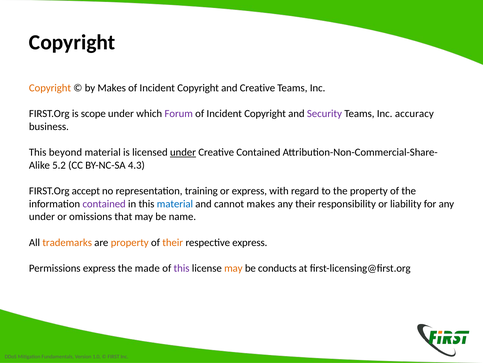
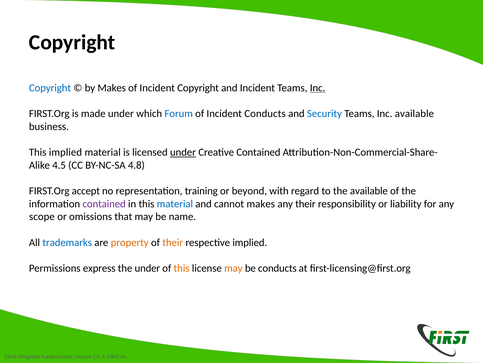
Copyright at (50, 88) colour: orange -> blue
and Creative: Creative -> Incident
Inc at (318, 88) underline: none -> present
scope: scope -> made
Forum colour: purple -> blue
Copyright at (265, 113): Copyright -> Conducts
Security colour: purple -> blue
Inc accuracy: accuracy -> available
This beyond: beyond -> implied
5.2: 5.2 -> 4.5
4.3: 4.3 -> 4.8
or express: express -> beyond
the property: property -> available
under at (42, 216): under -> scope
trademarks colour: orange -> blue
respective express: express -> implied
the made: made -> under
this at (182, 268) colour: purple -> orange
